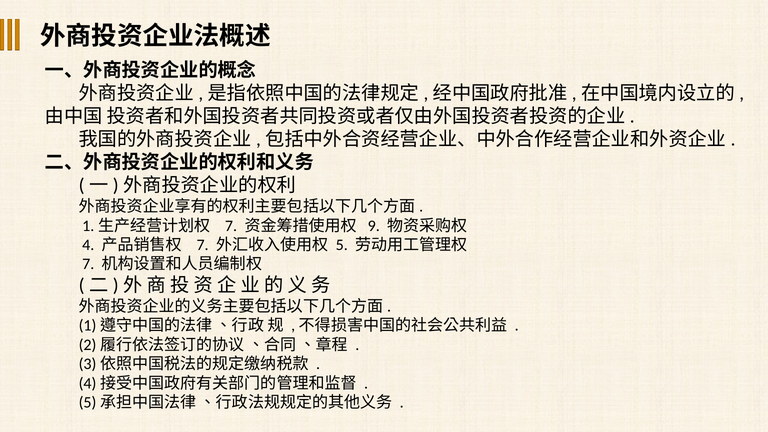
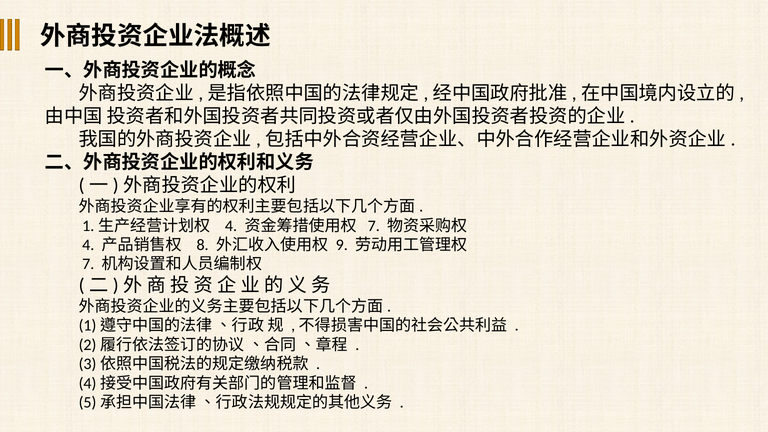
7 at (231, 226): 7 -> 4
9 at (374, 226): 9 -> 7
7 at (203, 245): 7 -> 8
5: 5 -> 9
